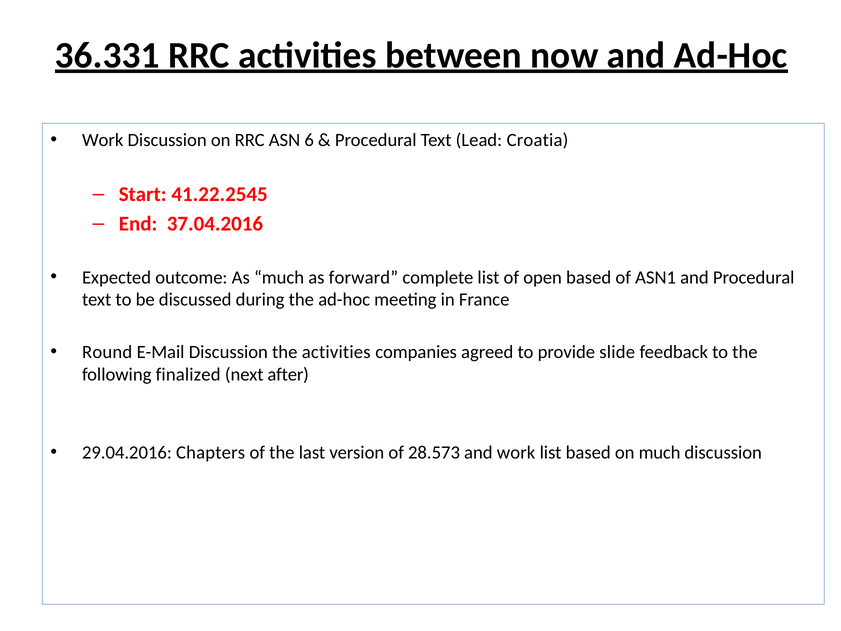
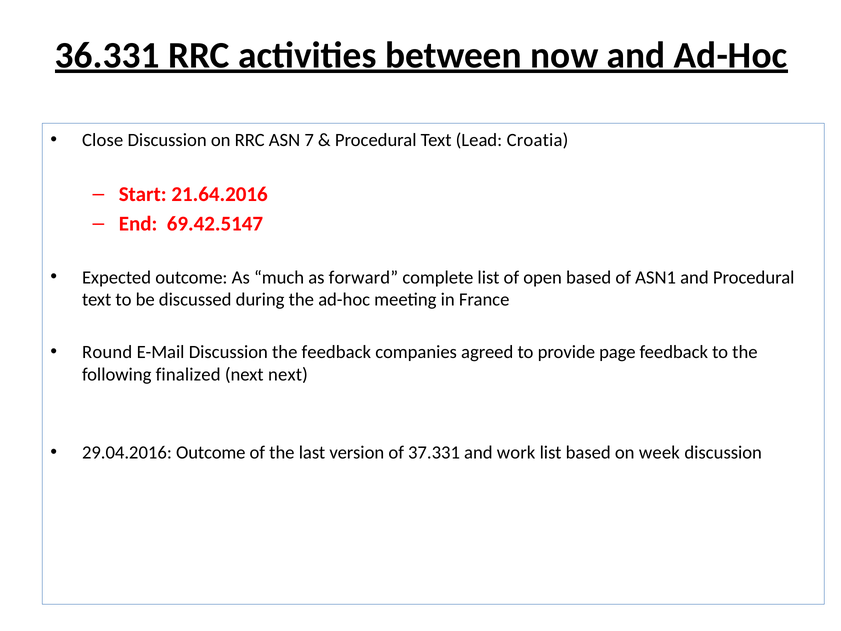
Work at (103, 140): Work -> Close
6: 6 -> 7
41.22.2545: 41.22.2545 -> 21.64.2016
37.04.2016: 37.04.2016 -> 69.42.5147
the activities: activities -> feedback
slide: slide -> page
next after: after -> next
29.04.2016 Chapters: Chapters -> Outcome
28.573: 28.573 -> 37.331
on much: much -> week
